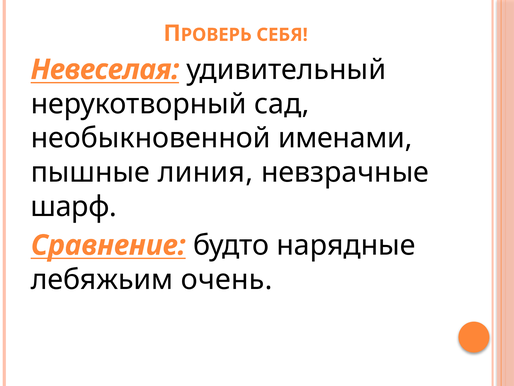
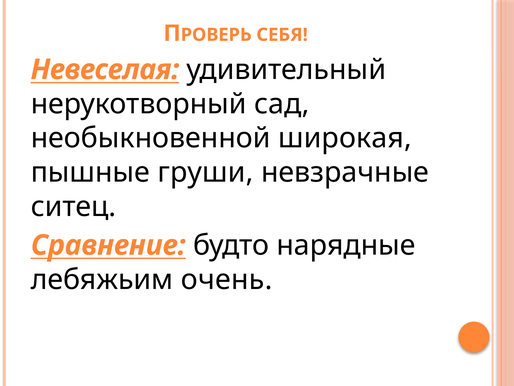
именами: именами -> широкая
линия: линия -> груши
шарф: шарф -> ситец
